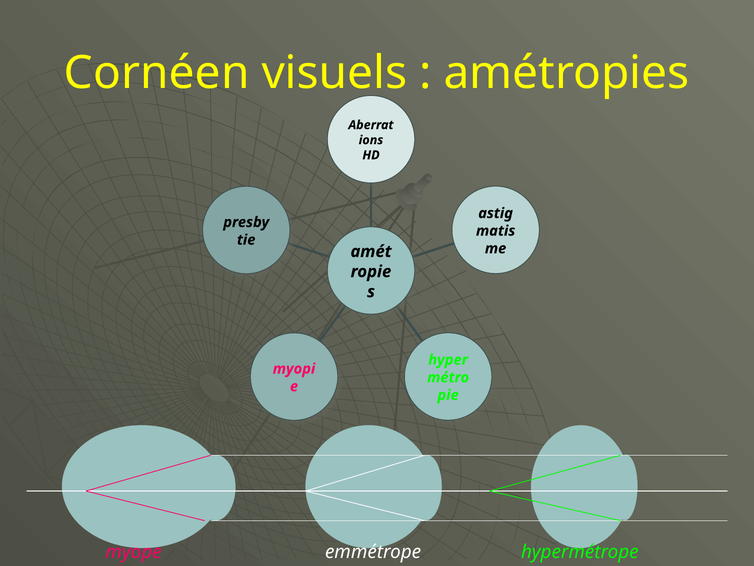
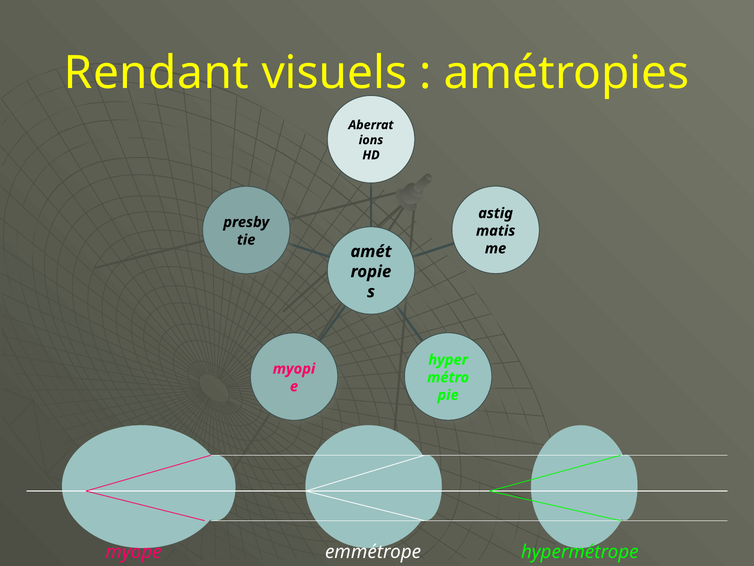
Cornéen: Cornéen -> Rendant
